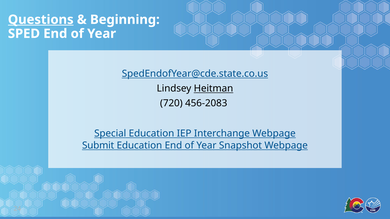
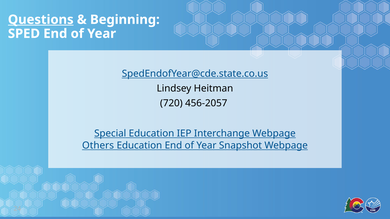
Heitman underline: present -> none
456-2083: 456-2083 -> 456-2057
Submit: Submit -> Others
